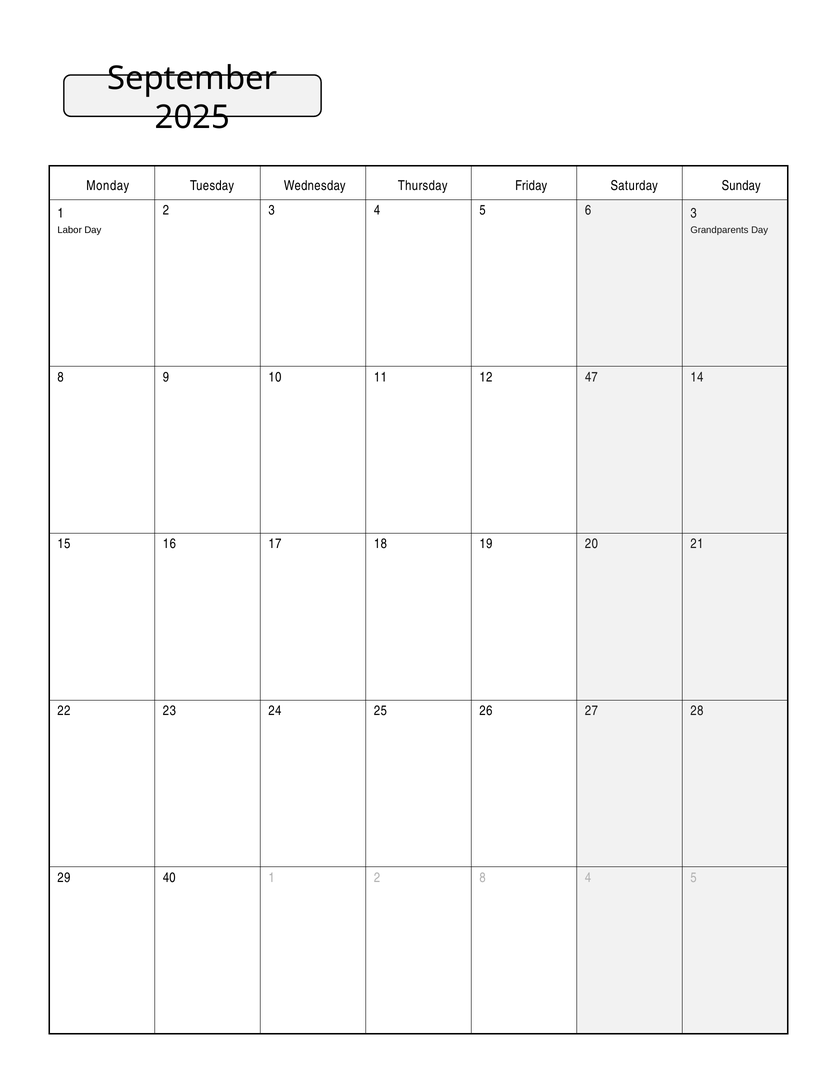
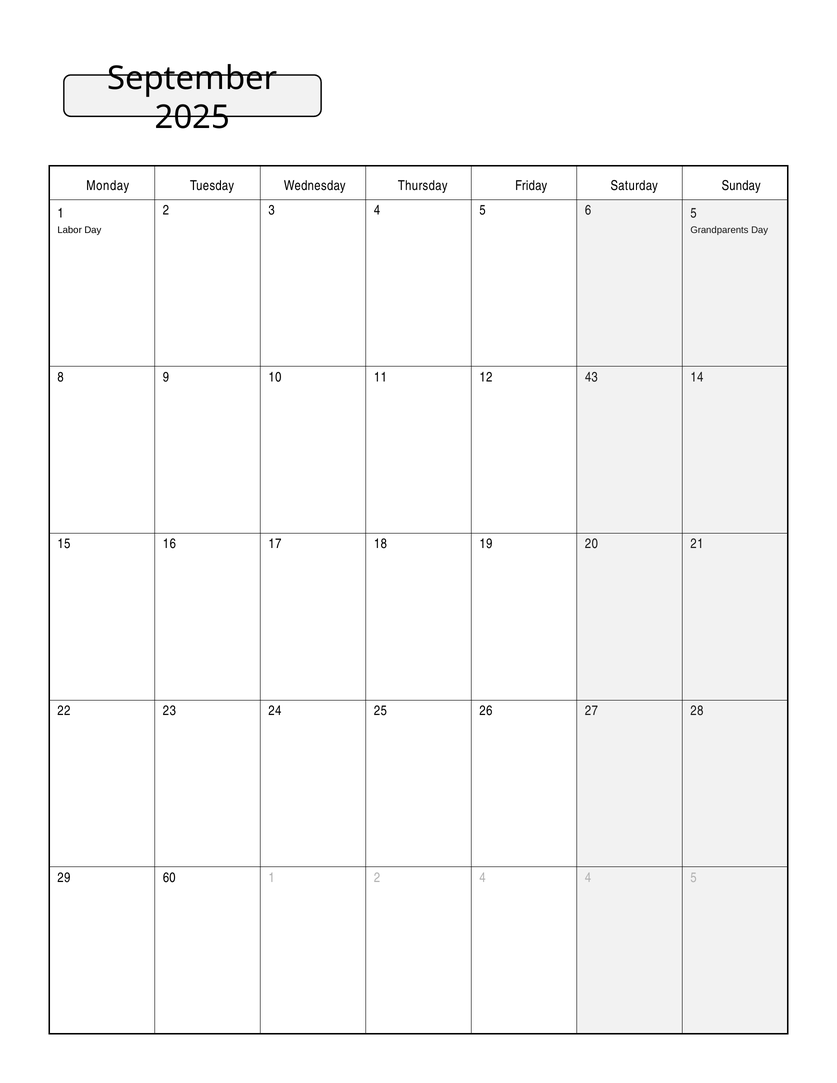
6 3: 3 -> 5
47: 47 -> 43
40: 40 -> 60
2 8: 8 -> 4
